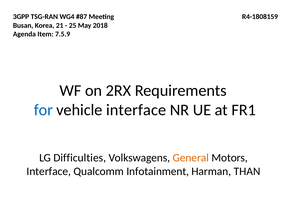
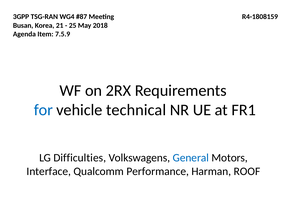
vehicle interface: interface -> technical
General colour: orange -> blue
Infotainment: Infotainment -> Performance
THAN: THAN -> ROOF
